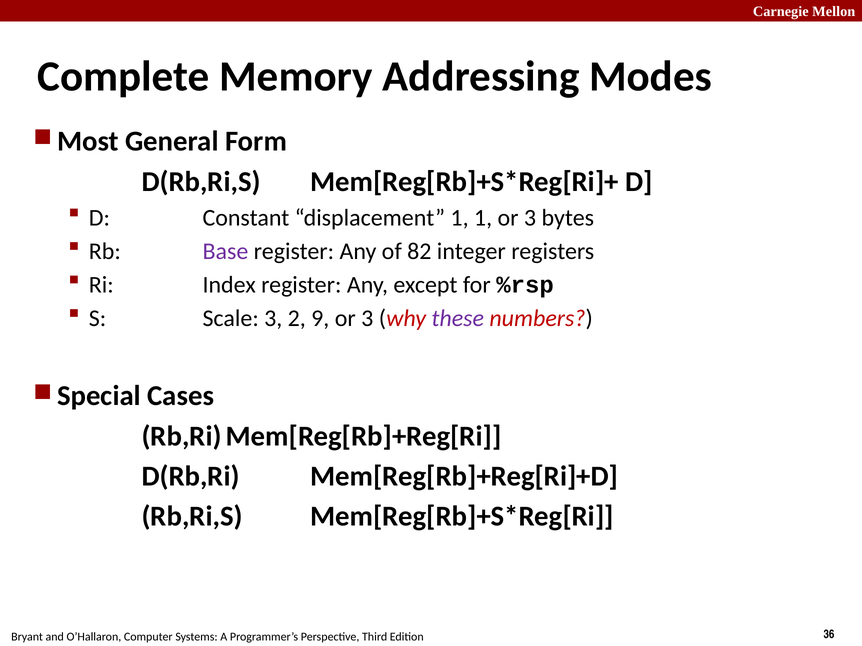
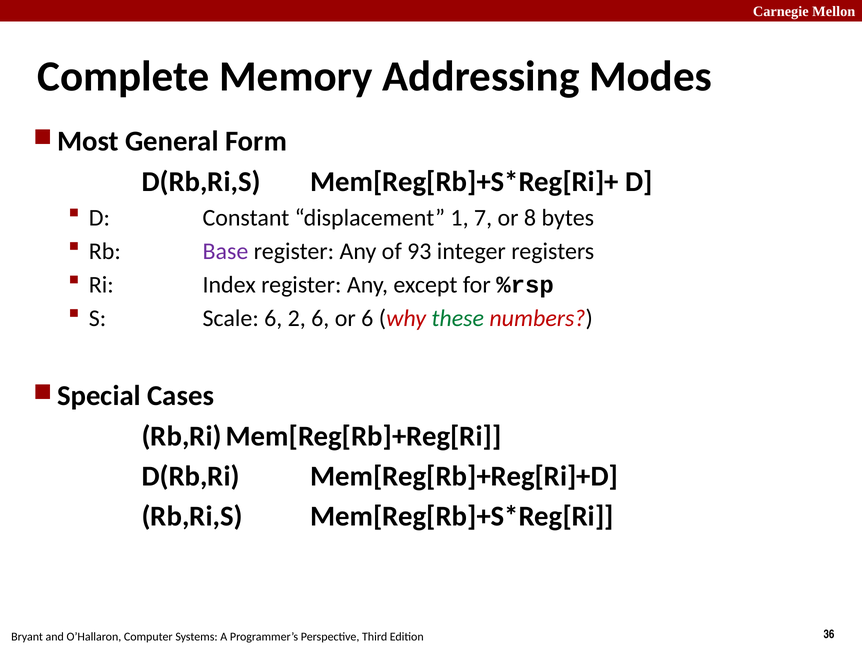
1 1: 1 -> 7
3 at (530, 218): 3 -> 8
82: 82 -> 93
Scale 3: 3 -> 6
2 9: 9 -> 6
3 at (367, 318): 3 -> 6
these colour: purple -> green
